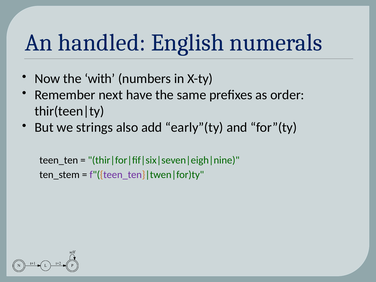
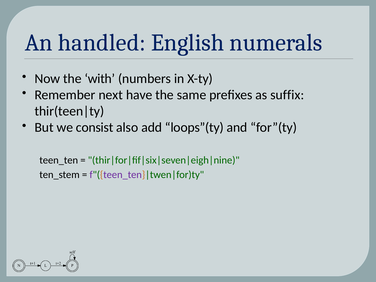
order: order -> suffix
strings: strings -> consist
early”(ty: early”(ty -> loops”(ty
